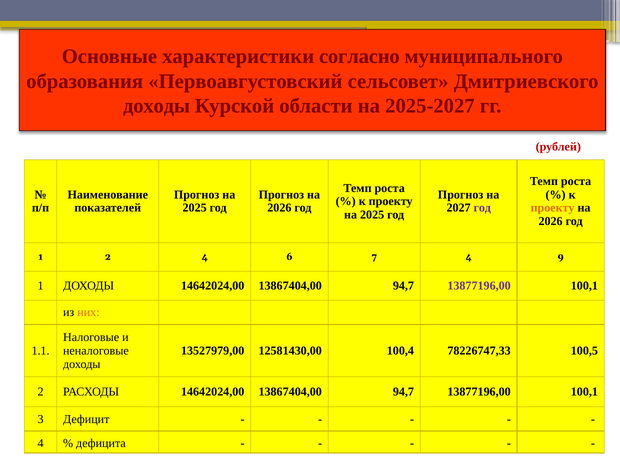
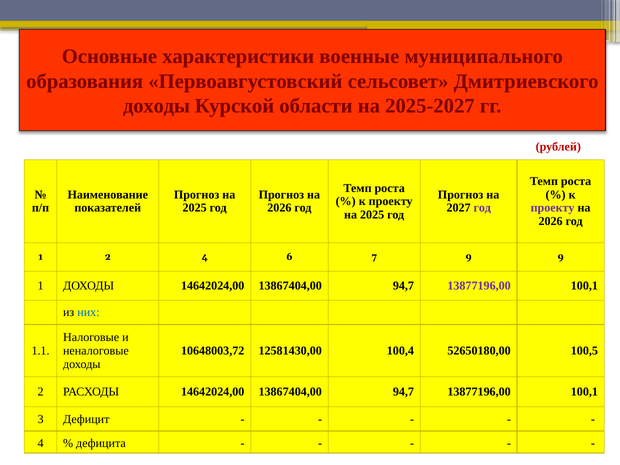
согласно: согласно -> военные
проекту at (553, 208) colour: orange -> purple
7 4: 4 -> 9
них colour: orange -> blue
13527979,00: 13527979,00 -> 10648003,72
78226747,33: 78226747,33 -> 52650180,00
